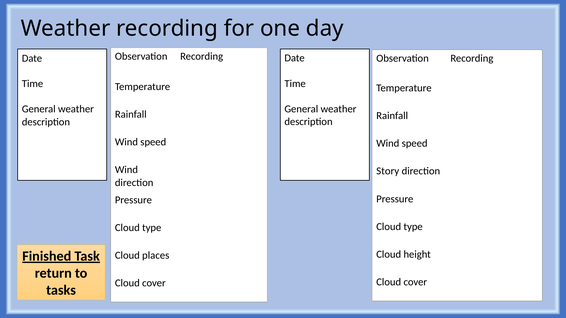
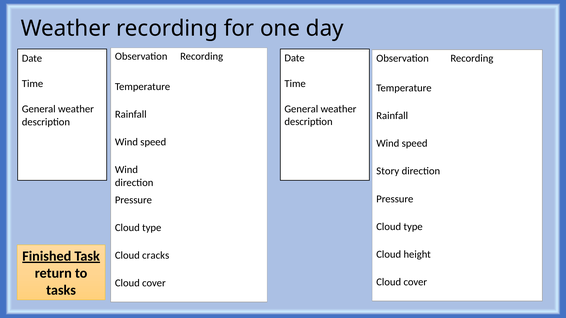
places: places -> cracks
